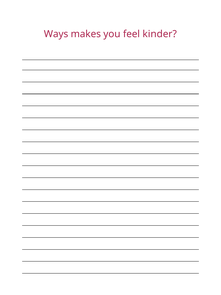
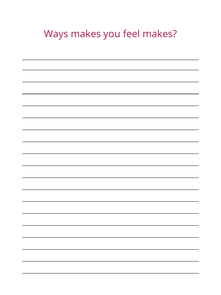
feel kinder: kinder -> makes
